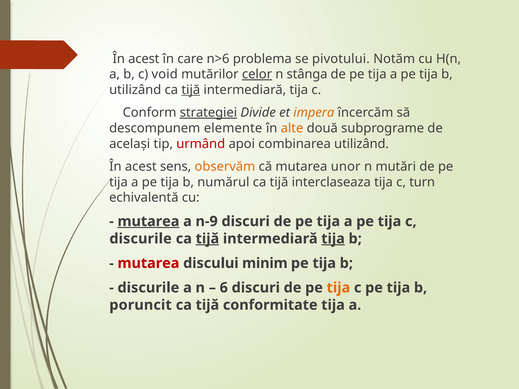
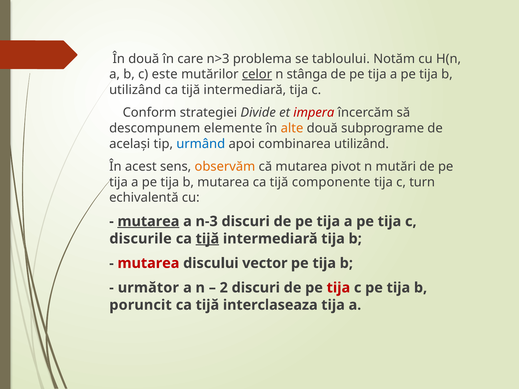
acest at (144, 59): acest -> două
n>6: n>6 -> n>3
pivotului: pivotului -> tabloului
void: void -> este
tijă at (191, 90) underline: present -> none
strategiei underline: present -> none
impera colour: orange -> red
urmând colour: red -> blue
unor: unor -> pivot
b numărul: numărul -> mutarea
interclaseaza: interclaseaza -> componente
n-9: n-9 -> n-3
tija at (333, 239) underline: present -> none
minim: minim -> vector
discurile at (148, 288): discurile -> următor
6: 6 -> 2
tija at (338, 288) colour: orange -> red
conformitate: conformitate -> interclaseaza
